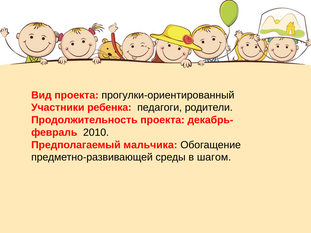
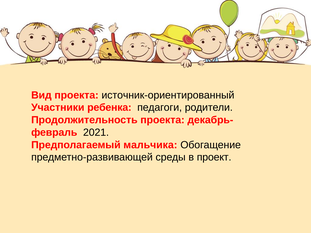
прогулки-ориентированный: прогулки-ориентированный -> источник-ориентированный
2010: 2010 -> 2021
шагом: шагом -> проект
